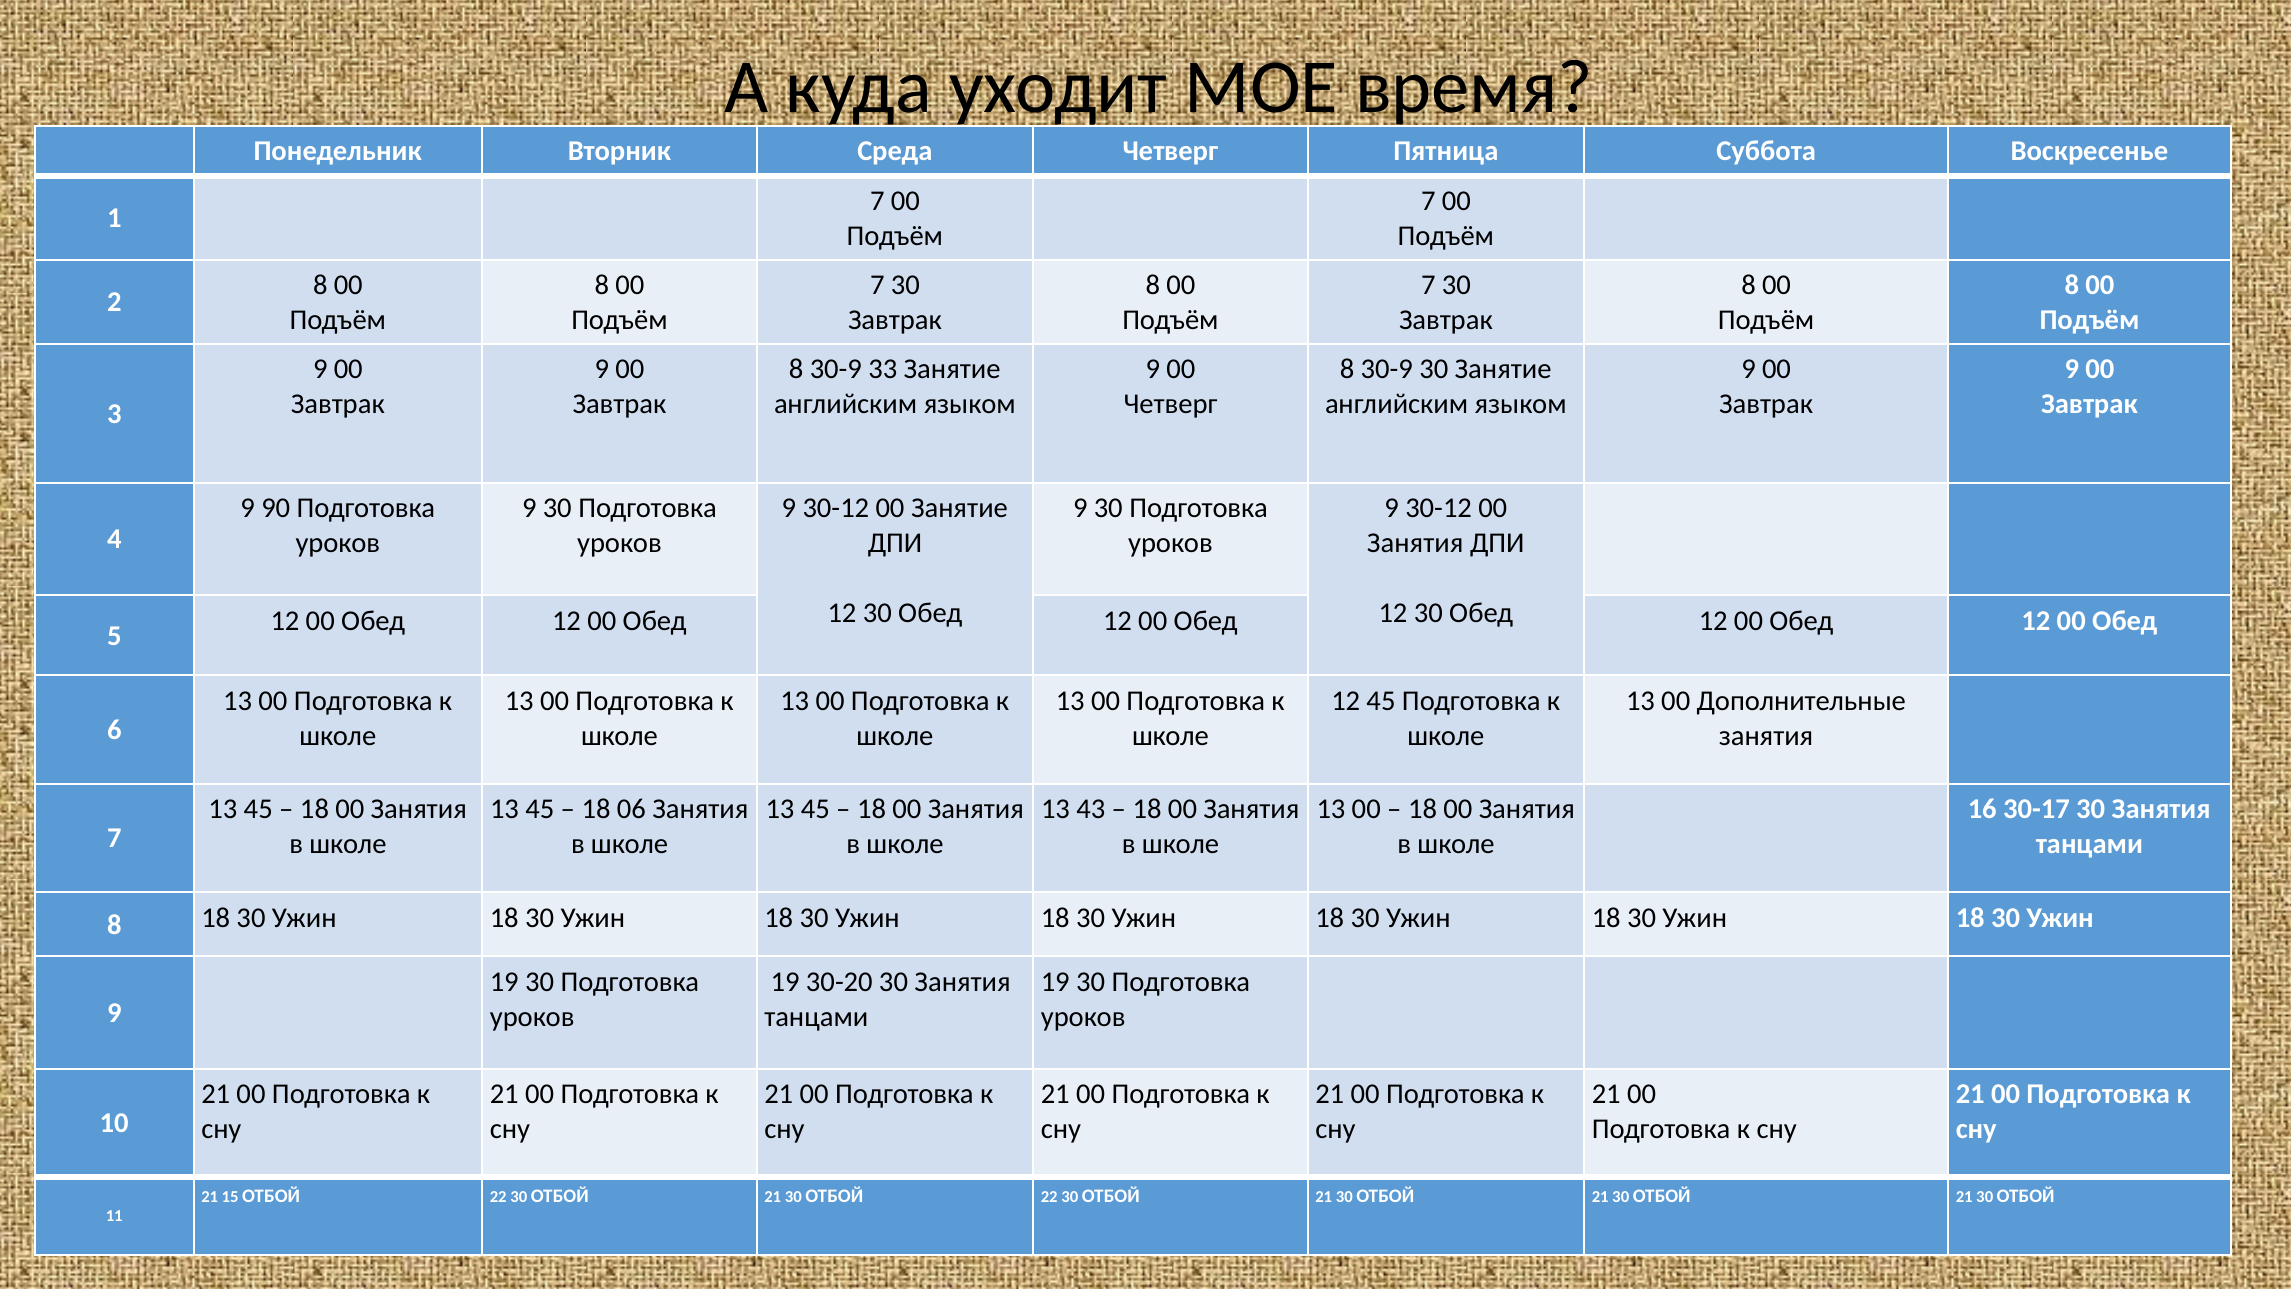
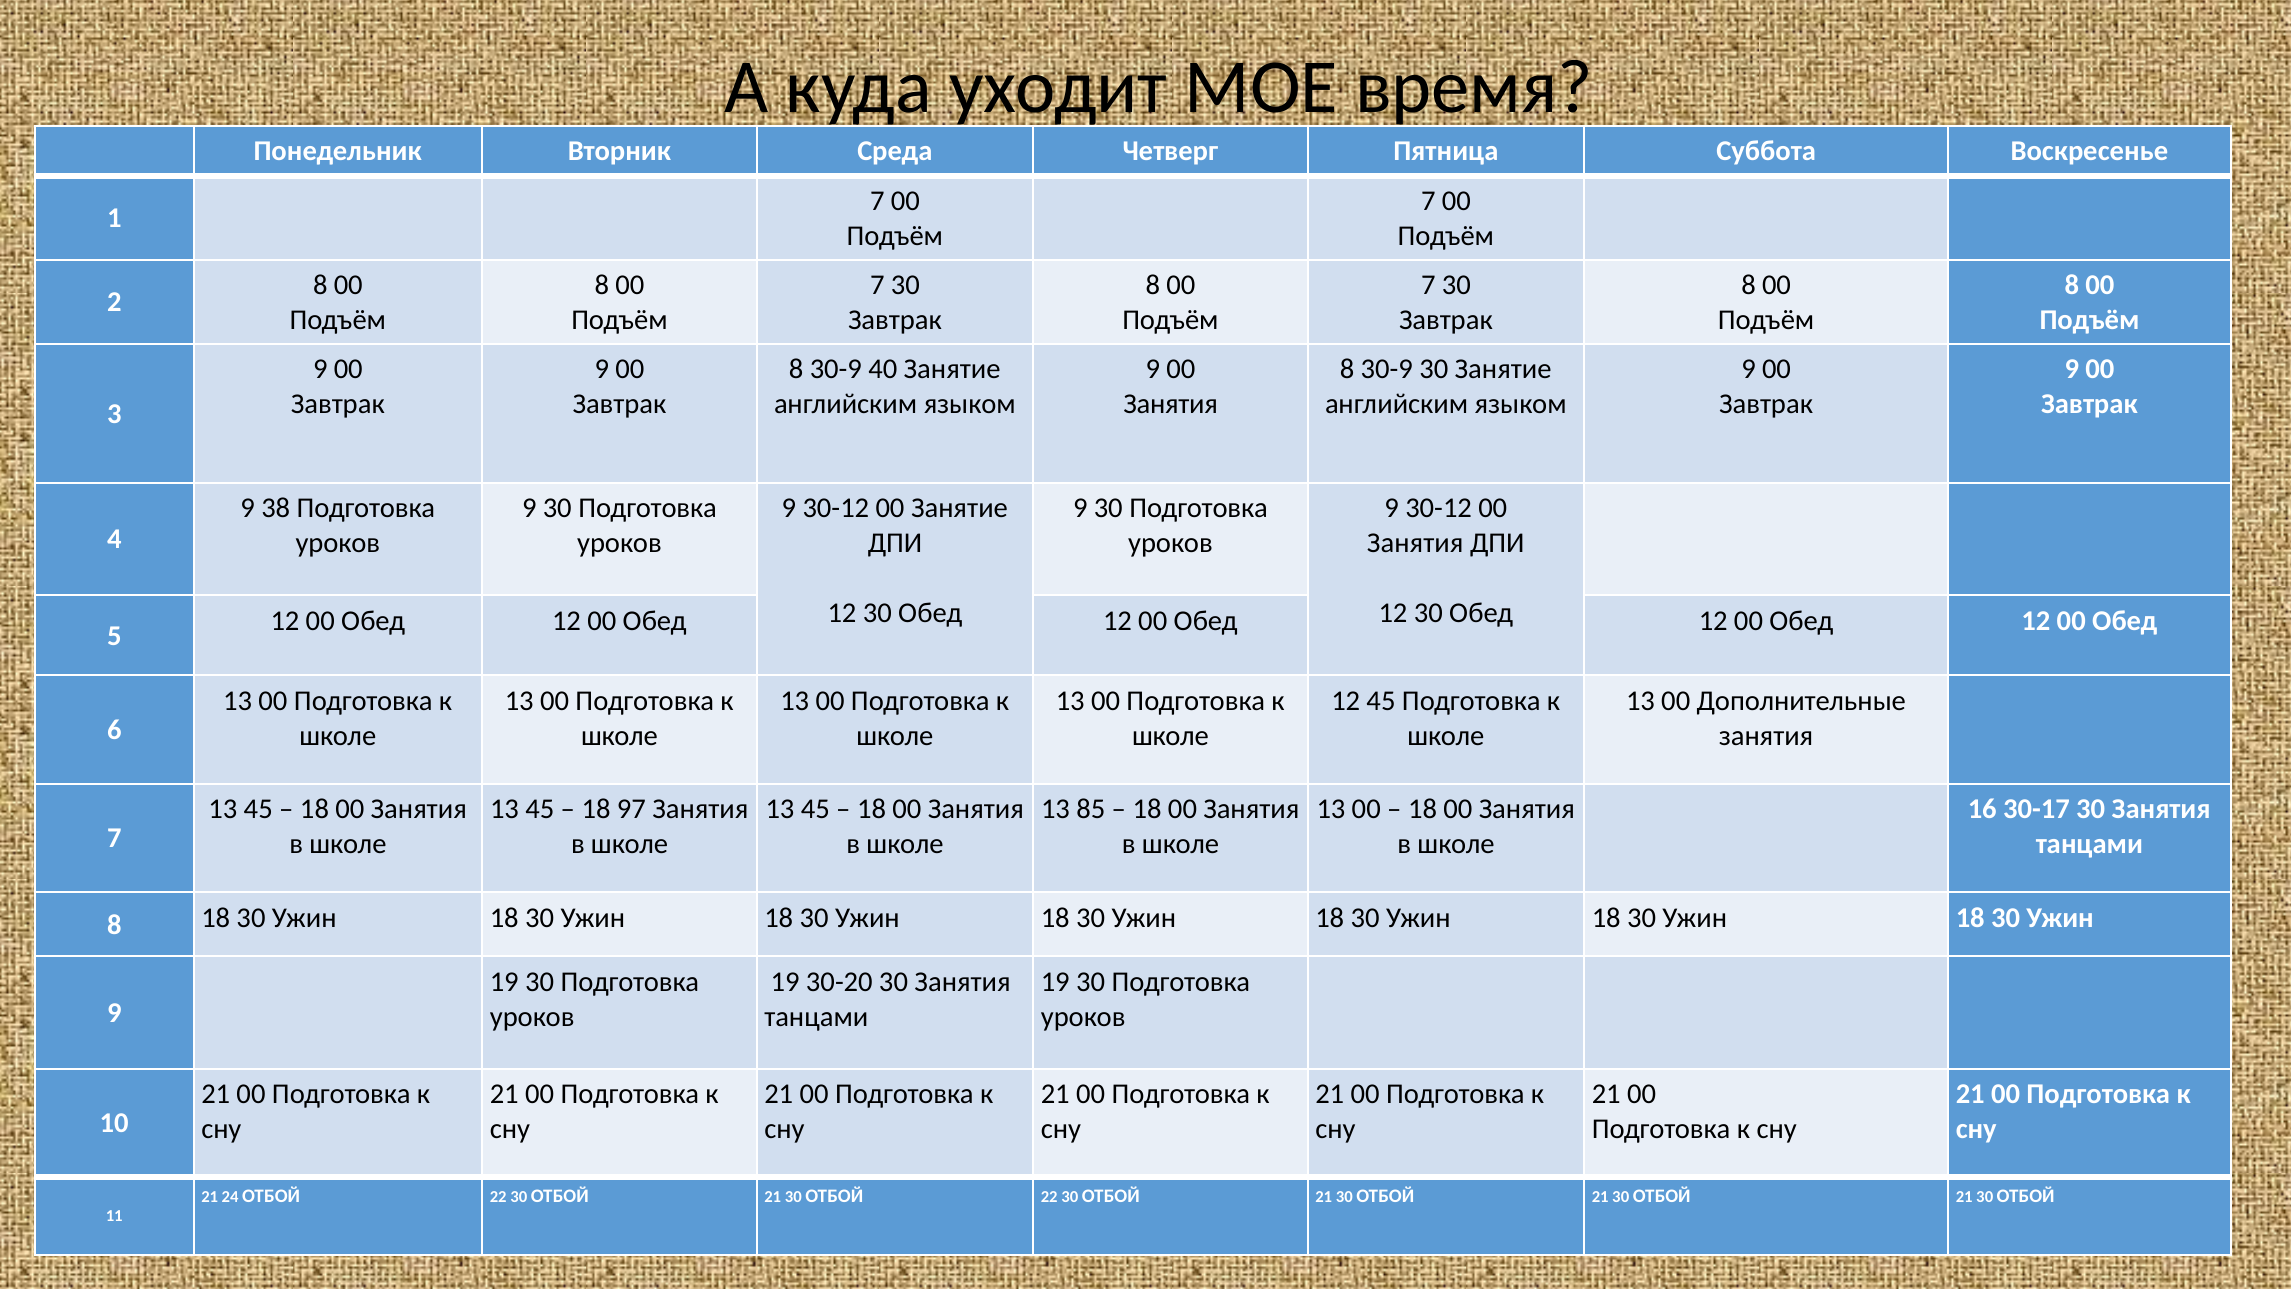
33: 33 -> 40
Четверг at (1170, 404): Четверг -> Занятия
90: 90 -> 38
06: 06 -> 97
43: 43 -> 85
15: 15 -> 24
